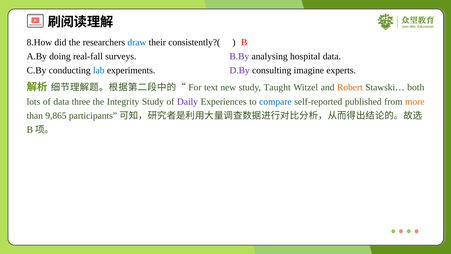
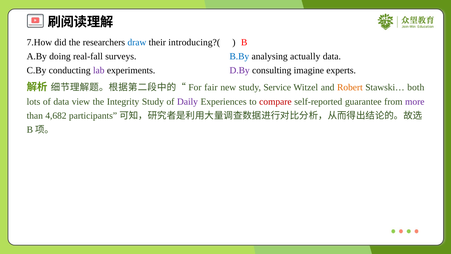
8.How: 8.How -> 7.How
consistently?(: consistently?( -> introducing?(
B.By colour: purple -> blue
hospital: hospital -> actually
lab colour: blue -> purple
text: text -> fair
Taught: Taught -> Service
three: three -> view
compare colour: blue -> red
published: published -> guarantee
more colour: orange -> purple
9,865: 9,865 -> 4,682
